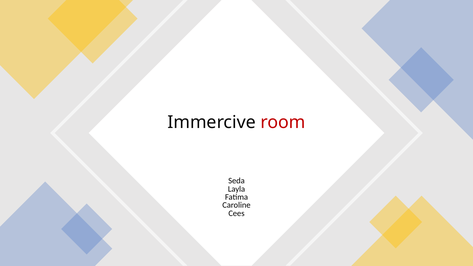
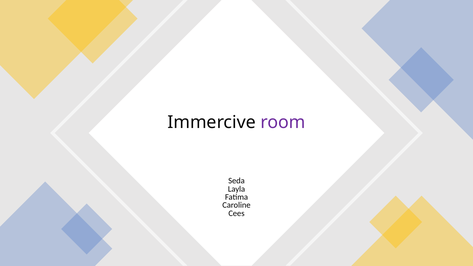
room colour: red -> purple
